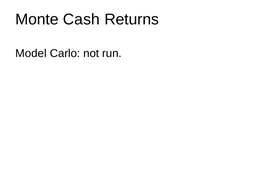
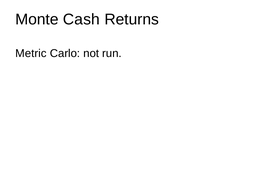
Model: Model -> Metric
